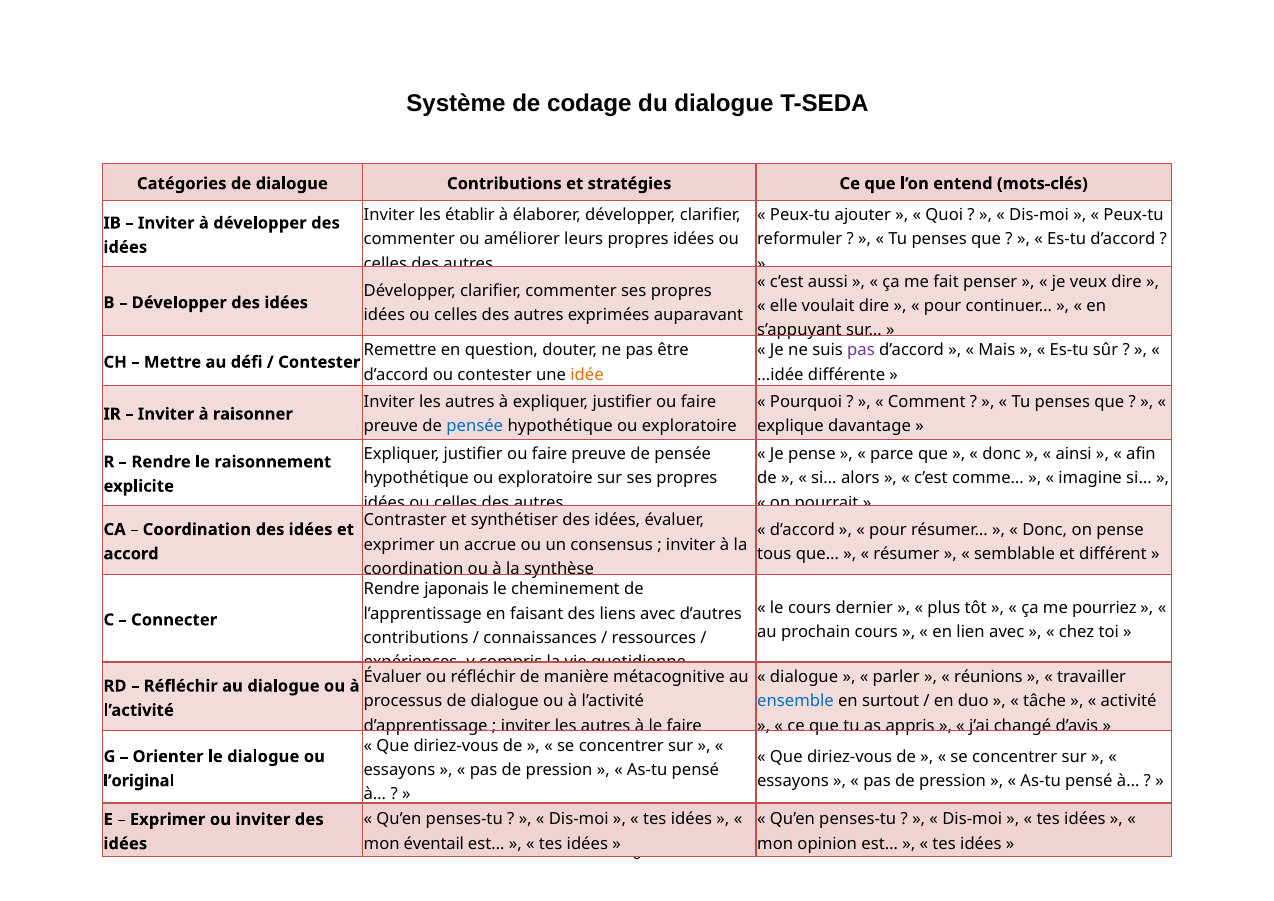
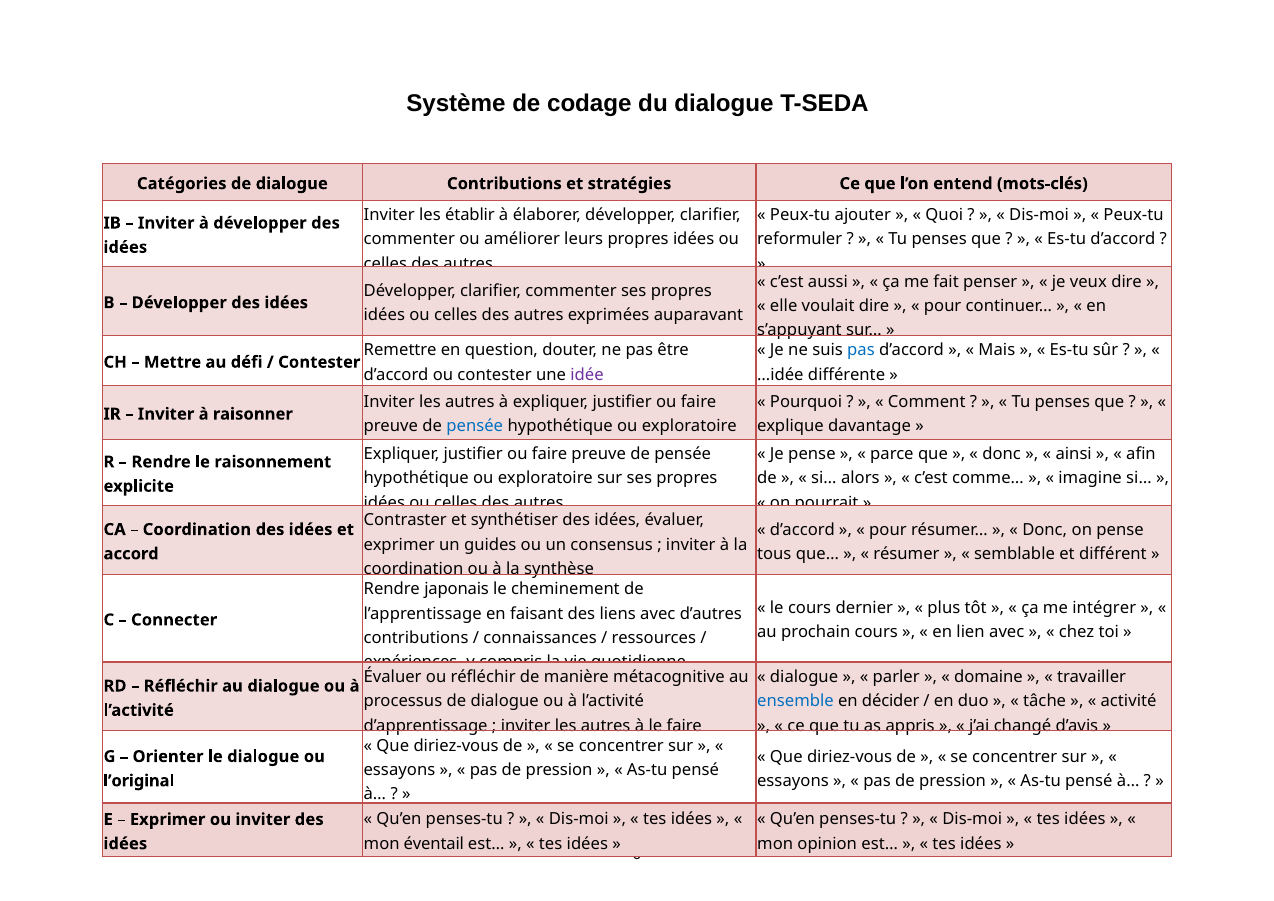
pas at (861, 350) colour: purple -> blue
idée colour: orange -> purple
accrue: accrue -> guides
pourriez: pourriez -> intégrer
réunions: réunions -> domaine
surtout: surtout -> décider
